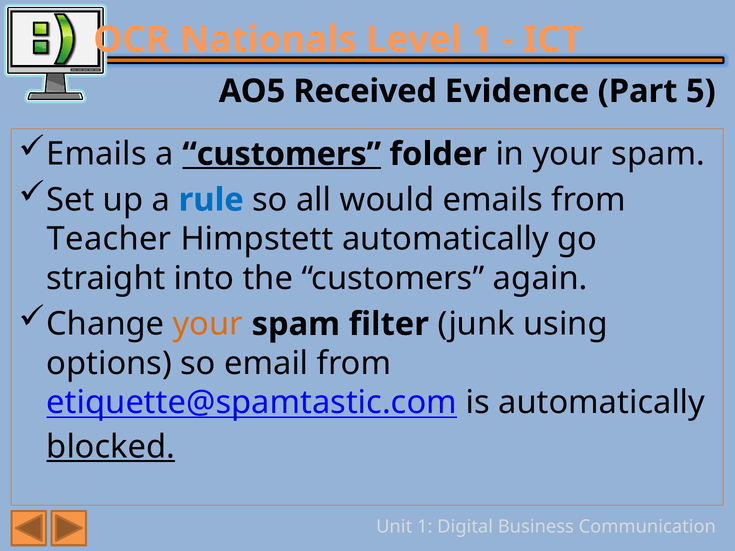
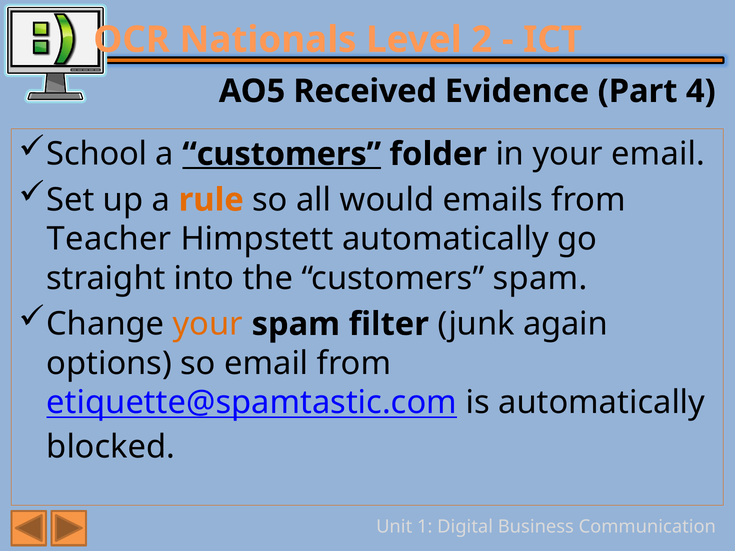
1 at (482, 40): 1 -> 2
5: 5 -> 4
Emails at (97, 154): Emails -> School
in your spam: spam -> email
rule colour: blue -> orange
customers again: again -> spam
using: using -> again
blocked underline: present -> none
